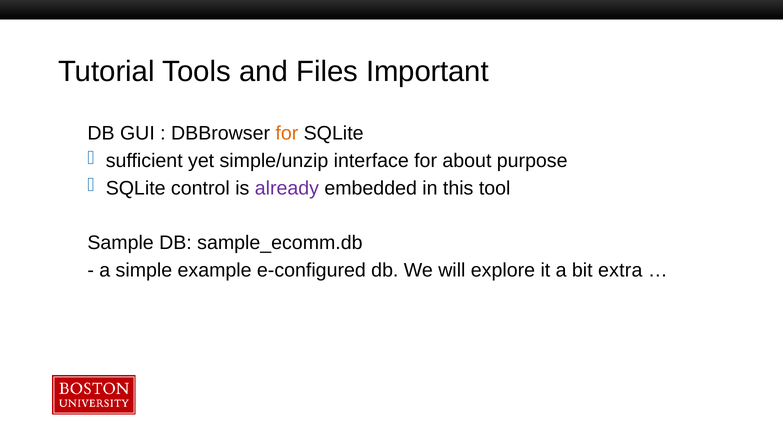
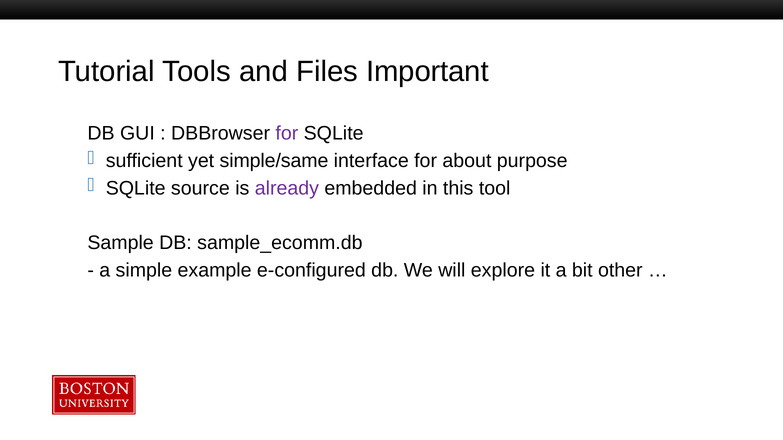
for at (287, 134) colour: orange -> purple
simple/unzip: simple/unzip -> simple/same
control: control -> source
extra: extra -> other
